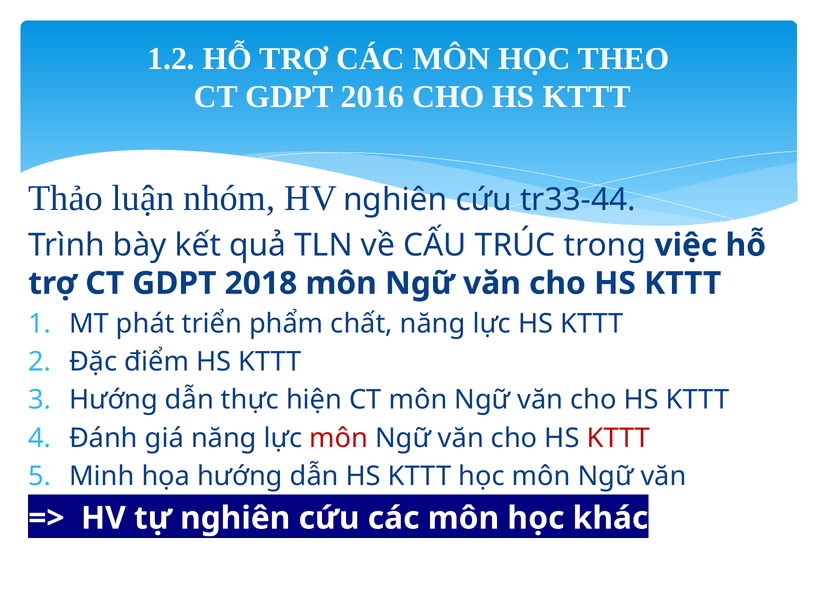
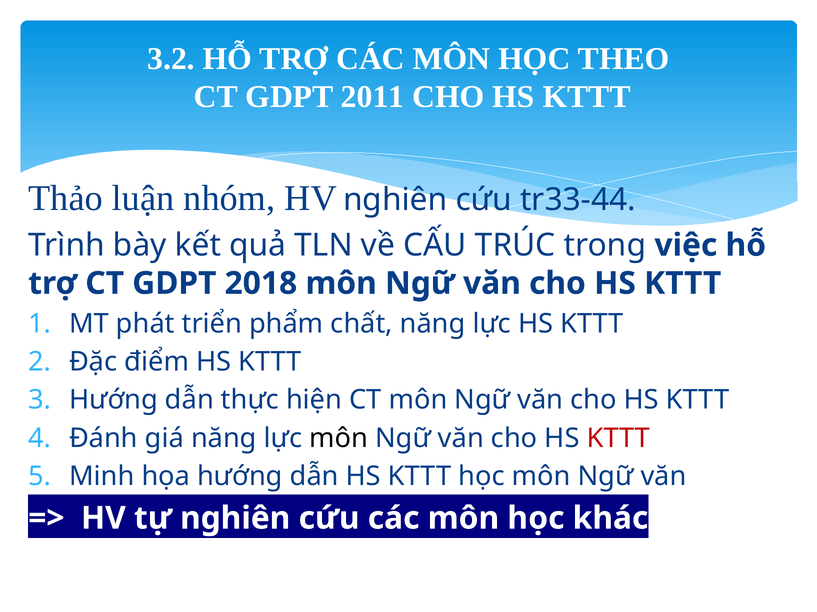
1.2: 1.2 -> 3.2
2016: 2016 -> 2011
môn at (339, 439) colour: red -> black
